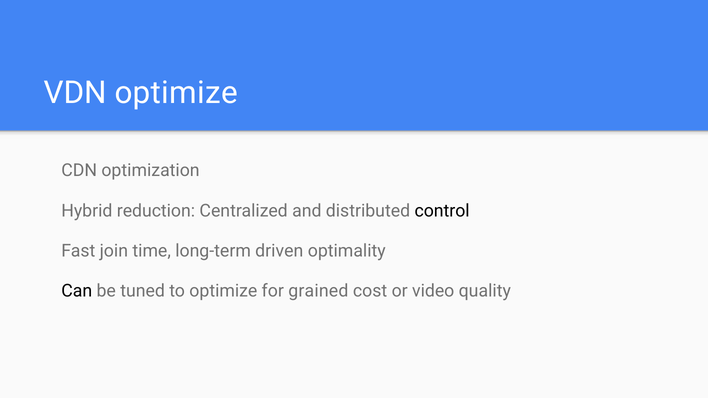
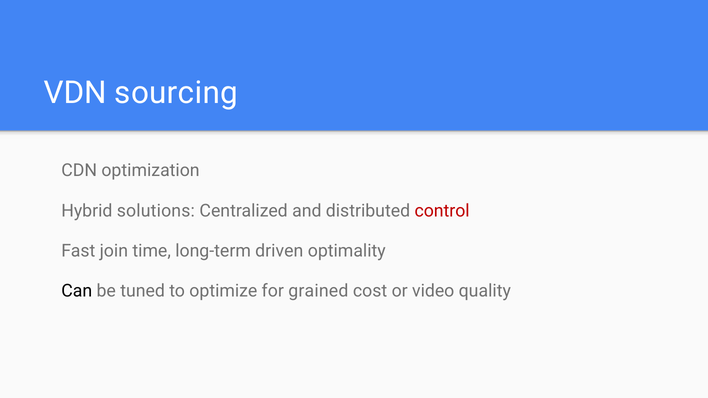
VDN optimize: optimize -> sourcing
reduction: reduction -> solutions
control colour: black -> red
